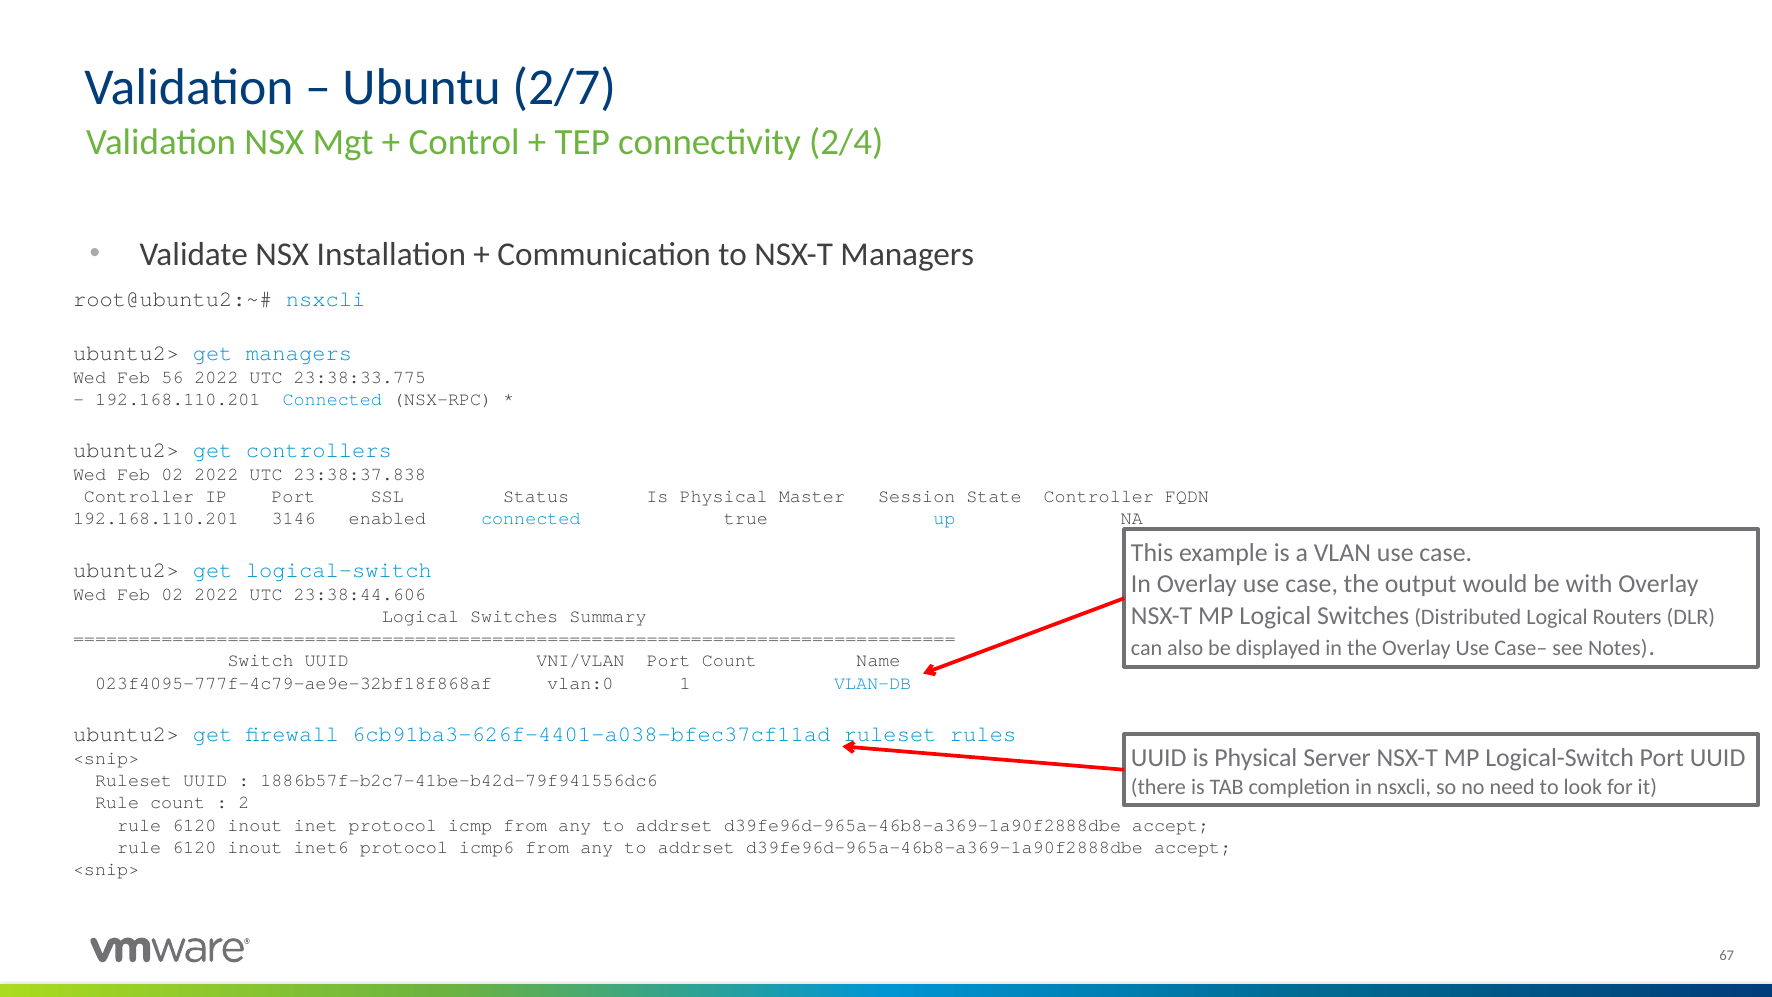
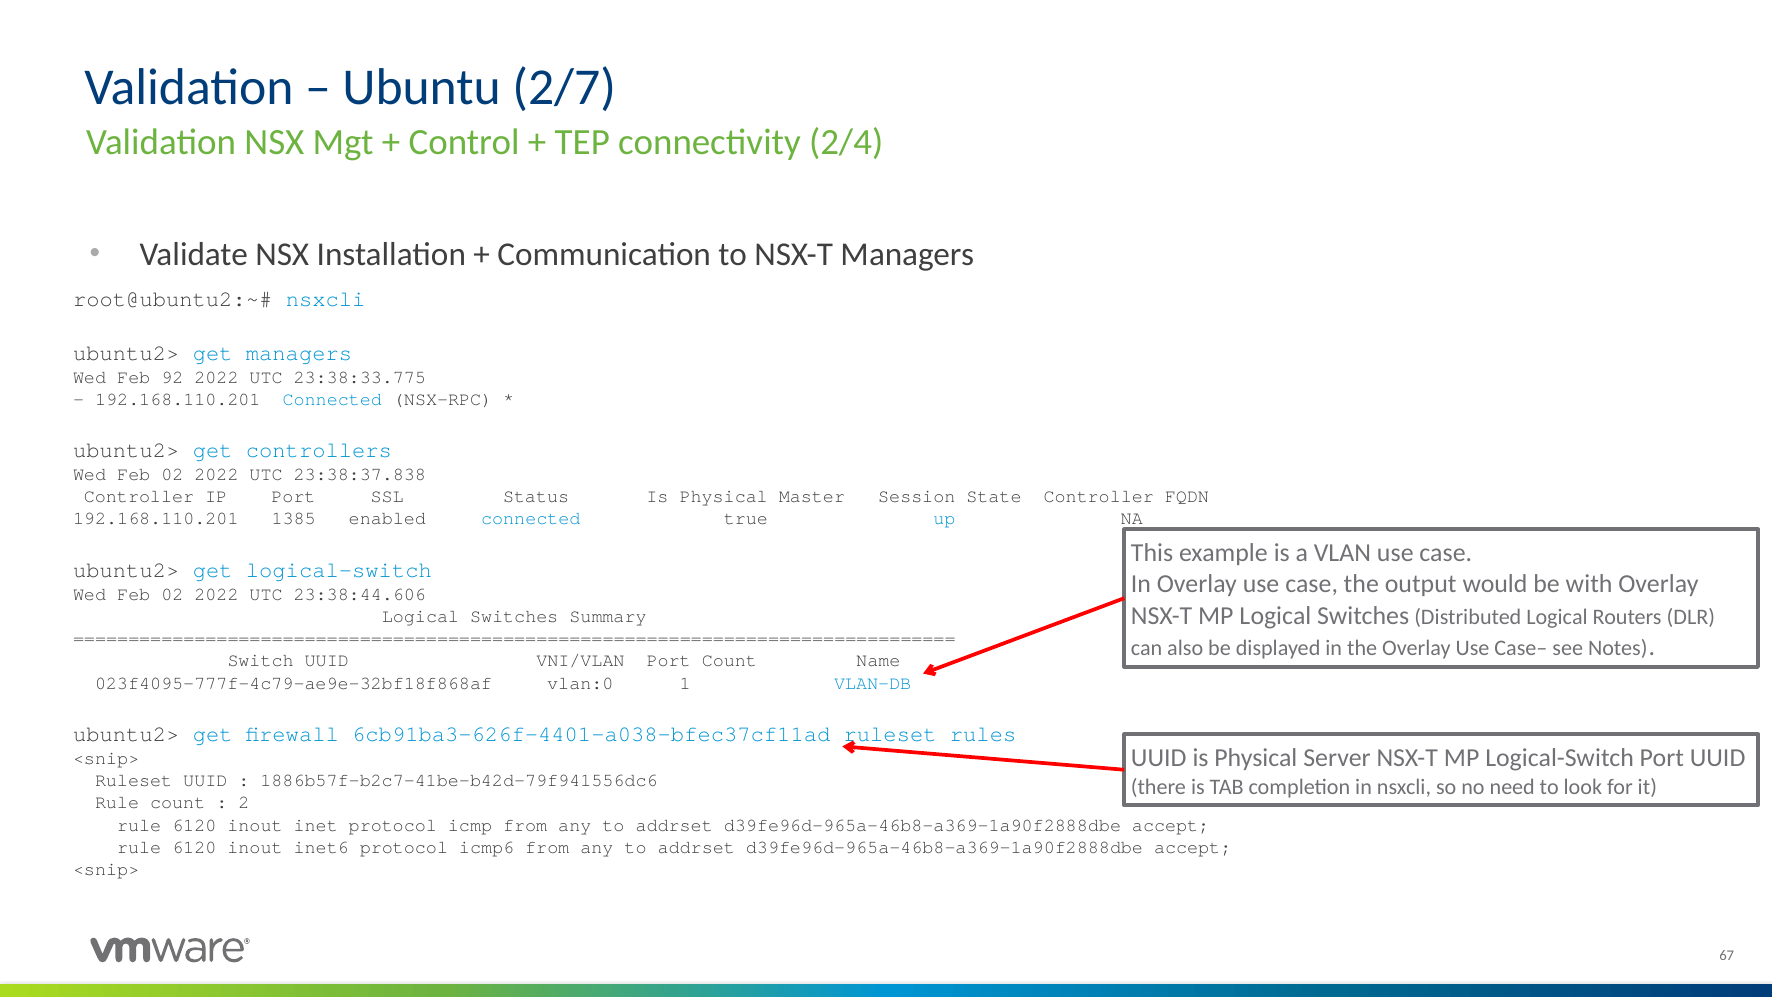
56: 56 -> 92
3146: 3146 -> 1385
